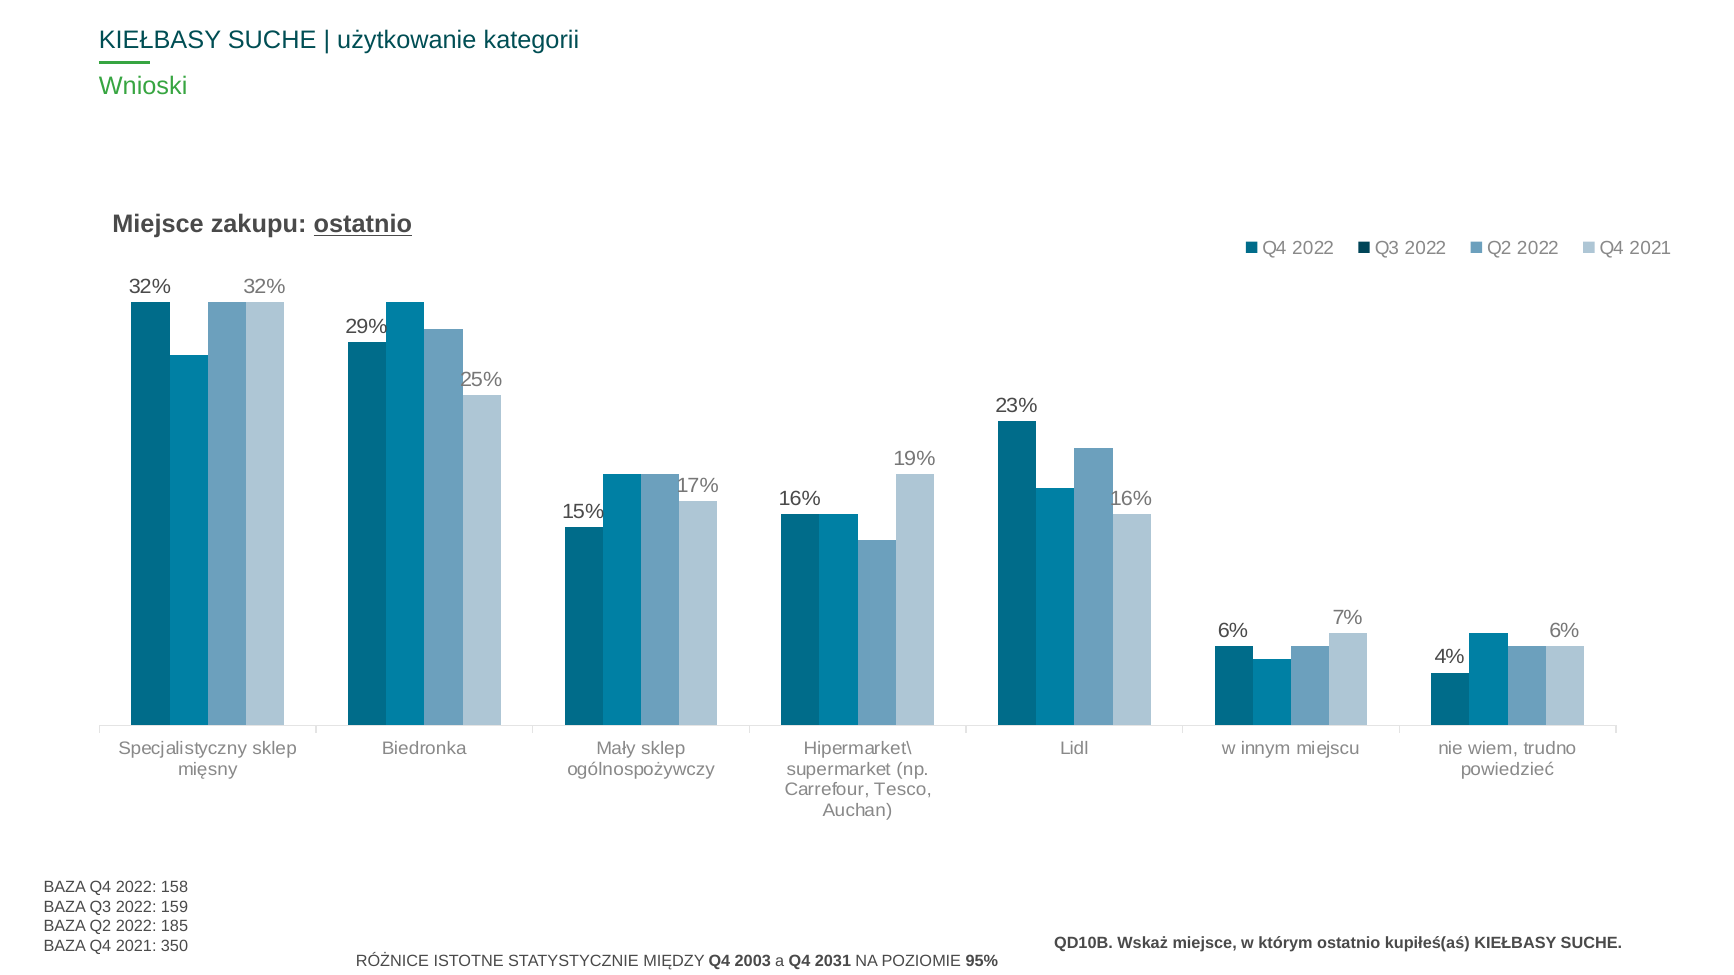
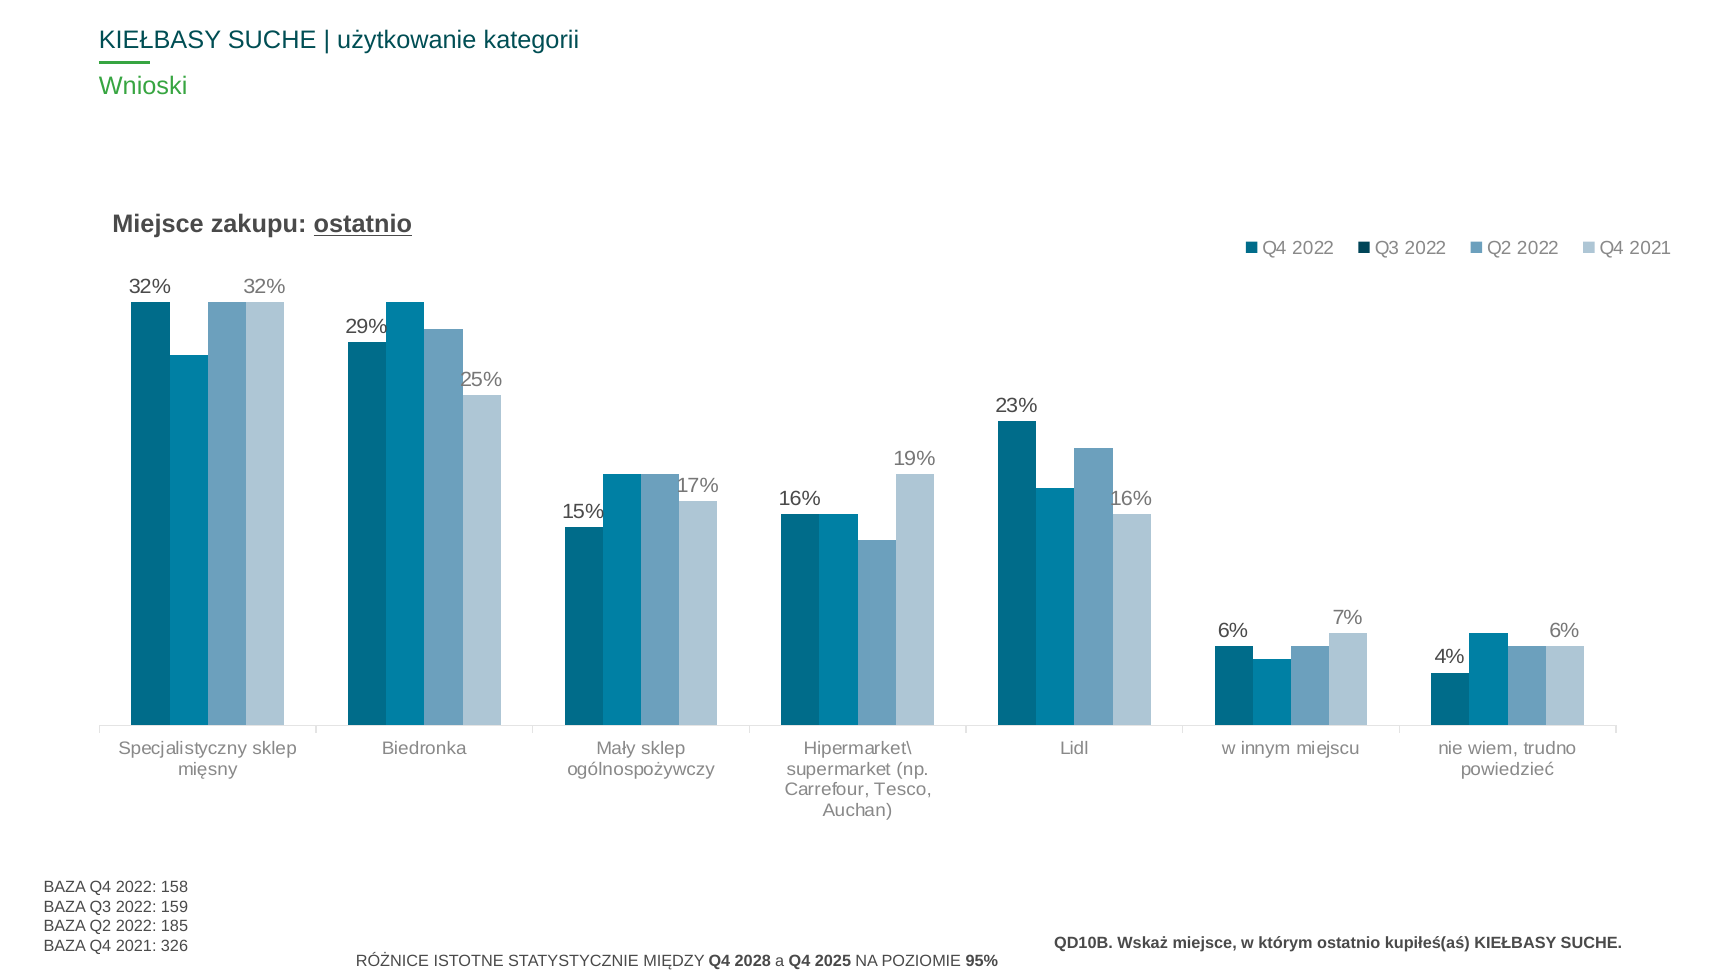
350: 350 -> 326
2003: 2003 -> 2028
2031: 2031 -> 2025
